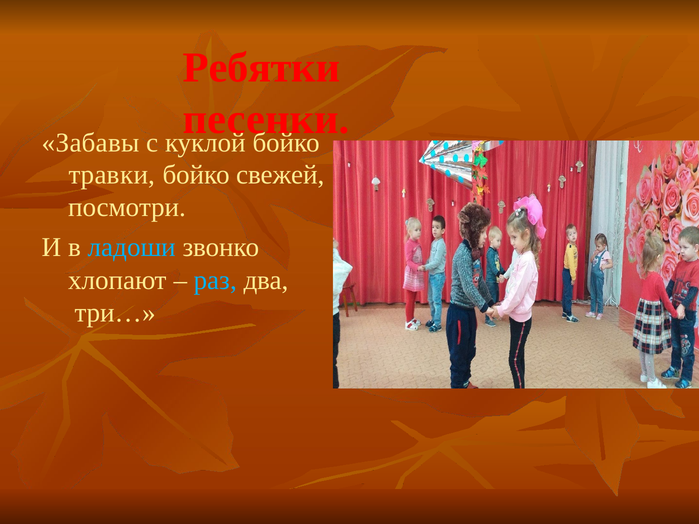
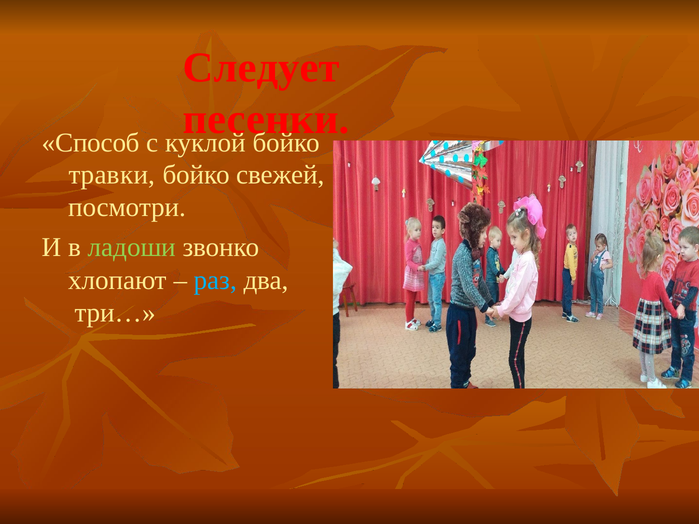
Ребятки: Ребятки -> Следует
Забавы: Забавы -> Способ
ладоши colour: light blue -> light green
